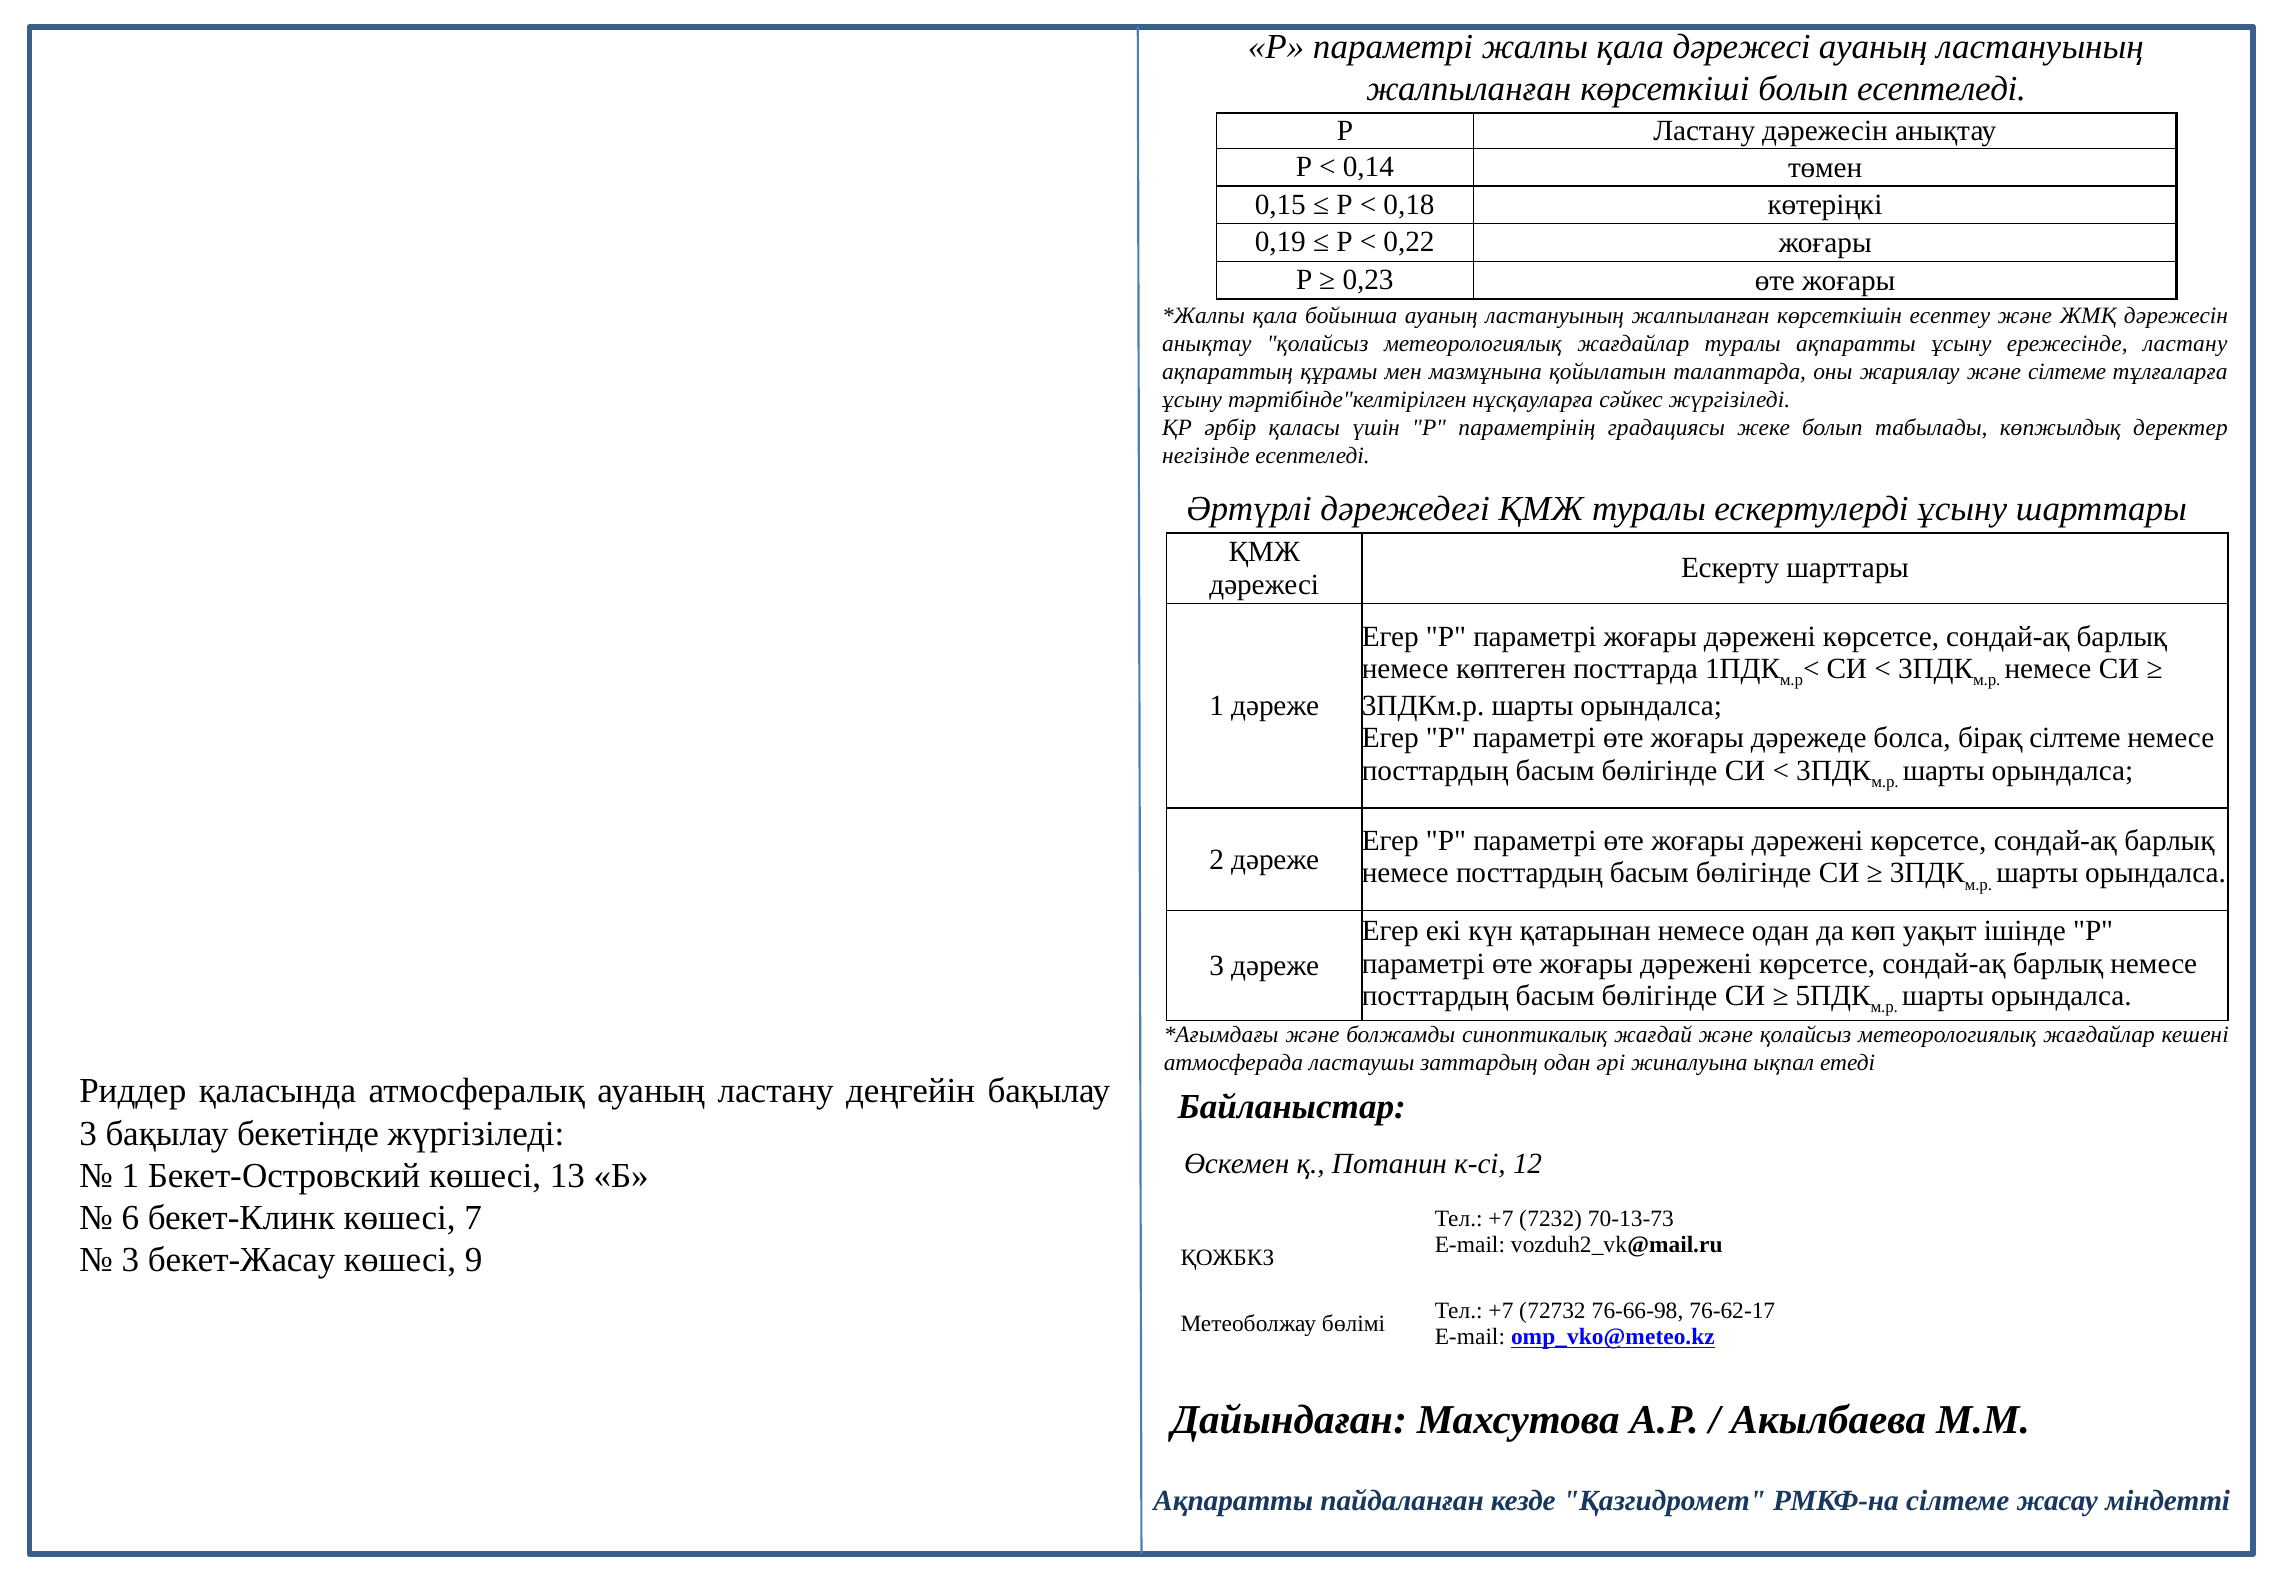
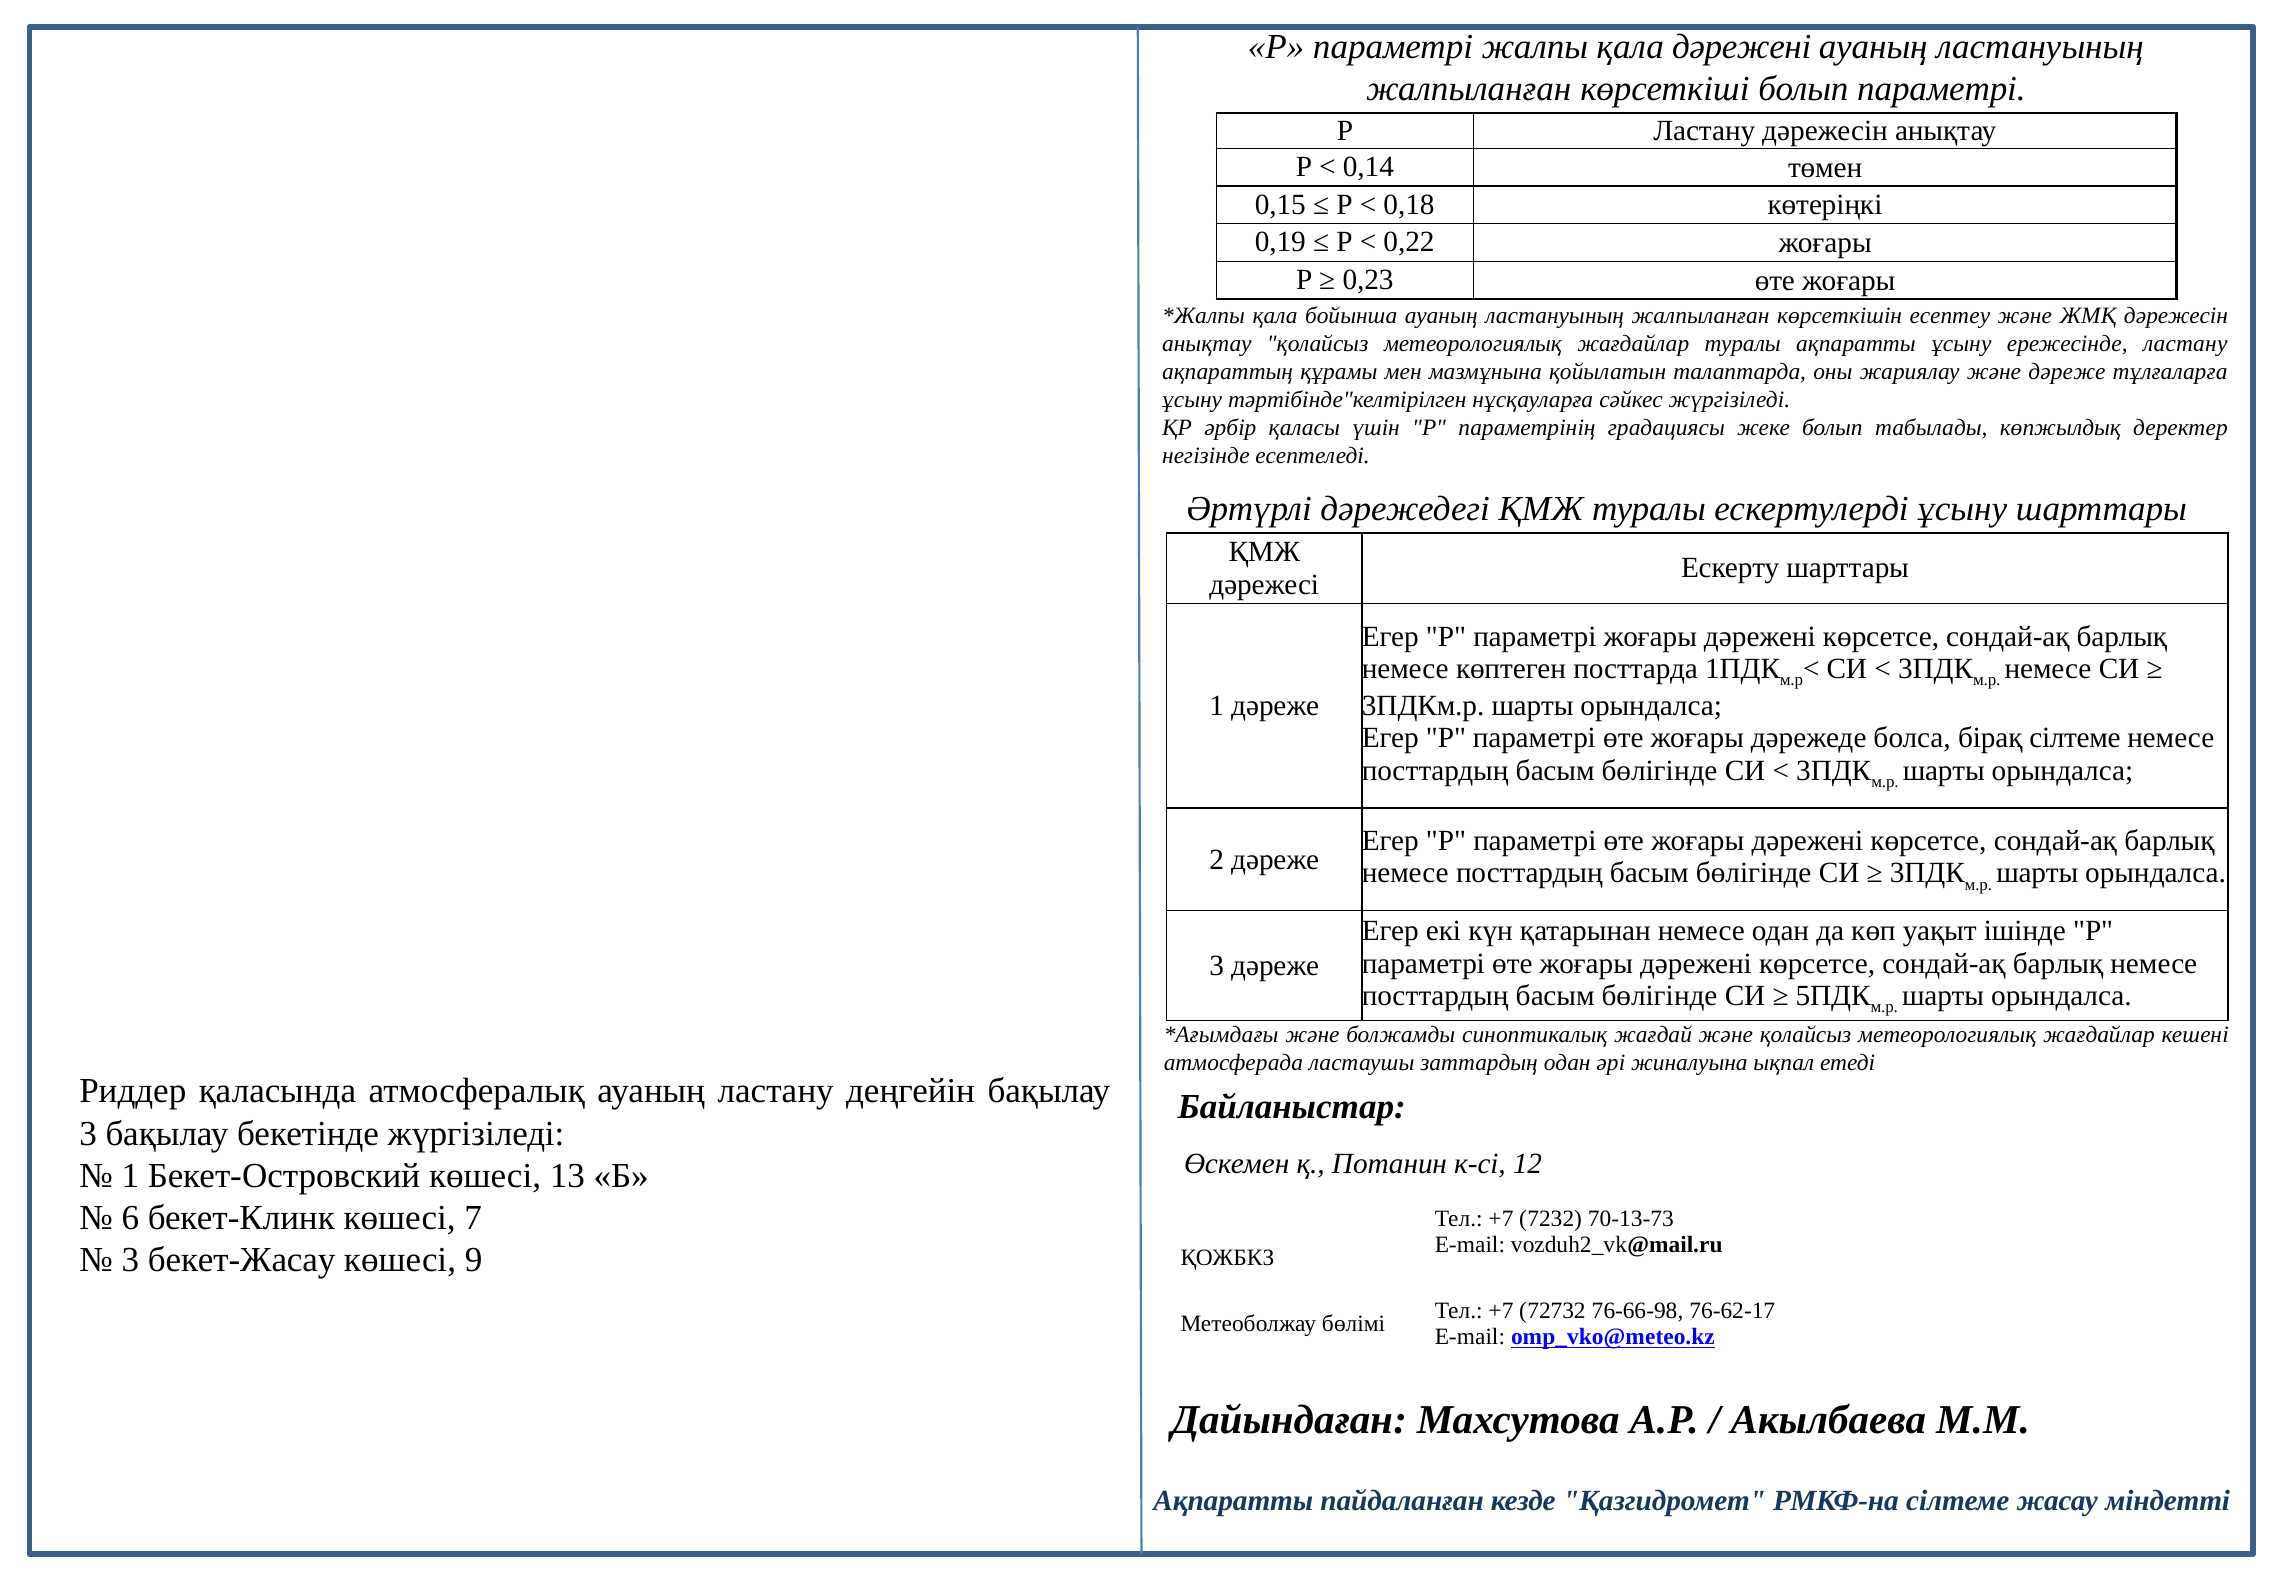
қала дәрежесі: дәрежесі -> дәрежені
болып есептеледі: есептеледі -> параметрі
және сілтеме: сілтеме -> дәреже
